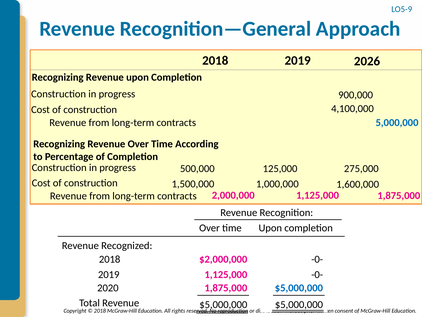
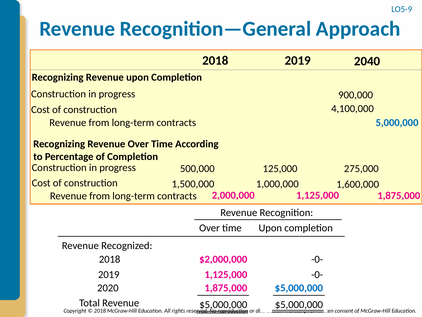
2026: 2026 -> 2040
